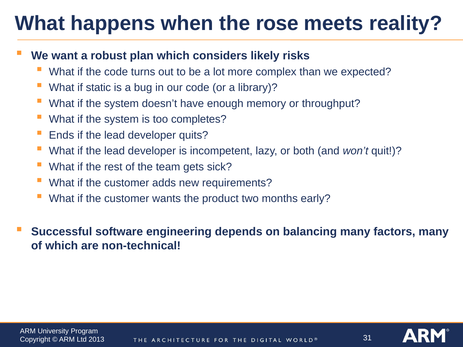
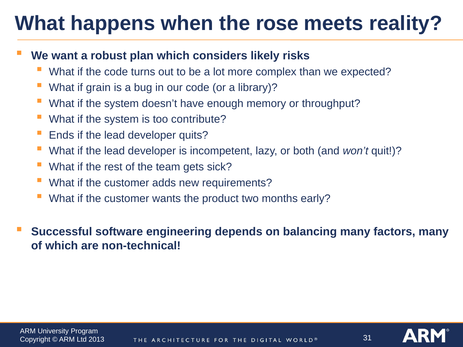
static: static -> grain
completes: completes -> contribute
